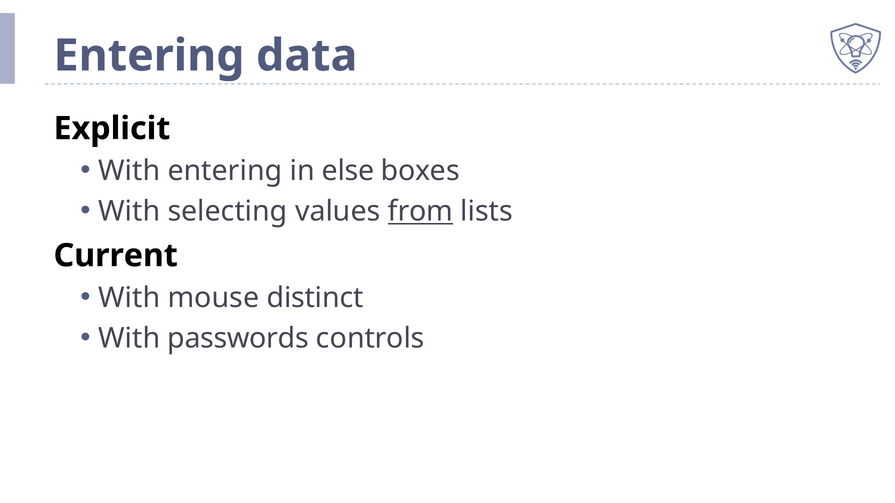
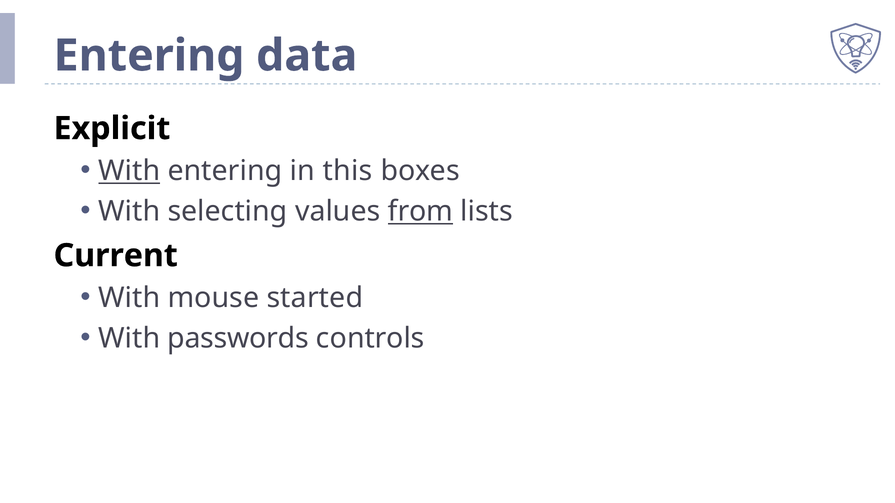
With at (129, 171) underline: none -> present
else: else -> this
distinct: distinct -> started
